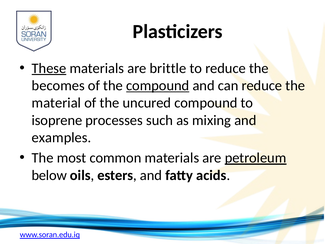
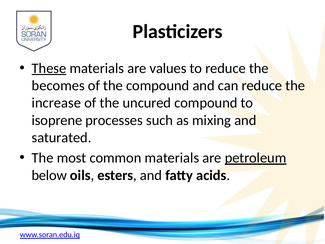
brittle: brittle -> values
compound at (158, 86) underline: present -> none
material: material -> increase
examples: examples -> saturated
